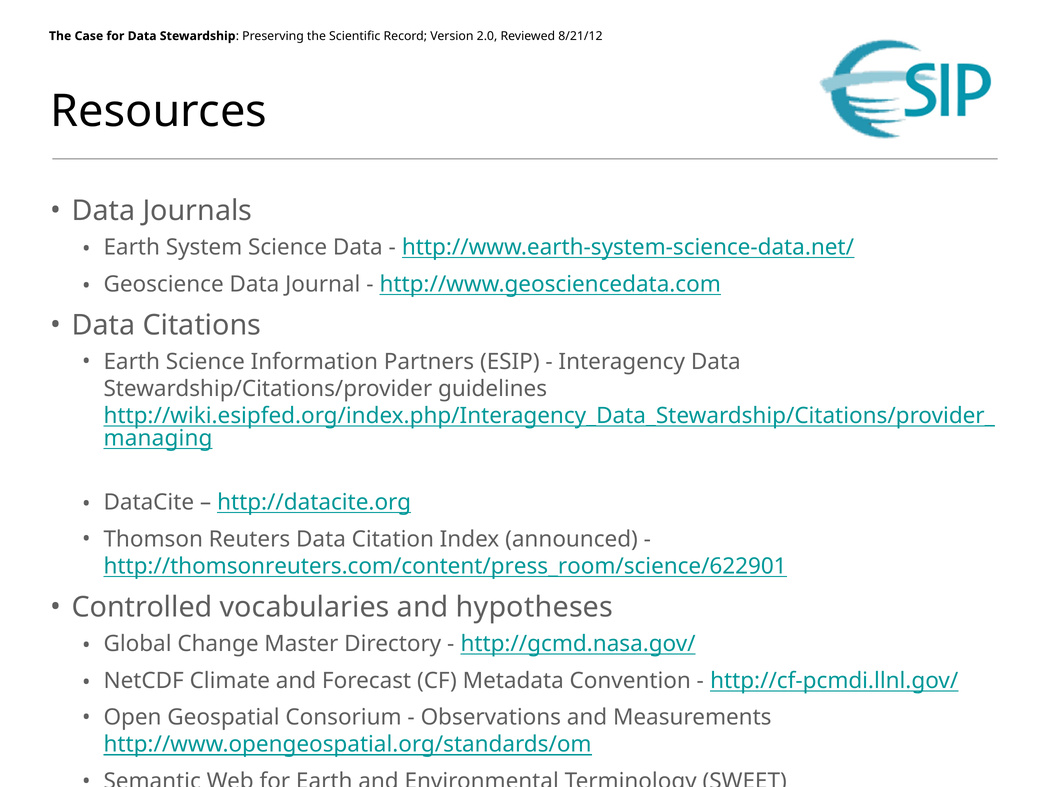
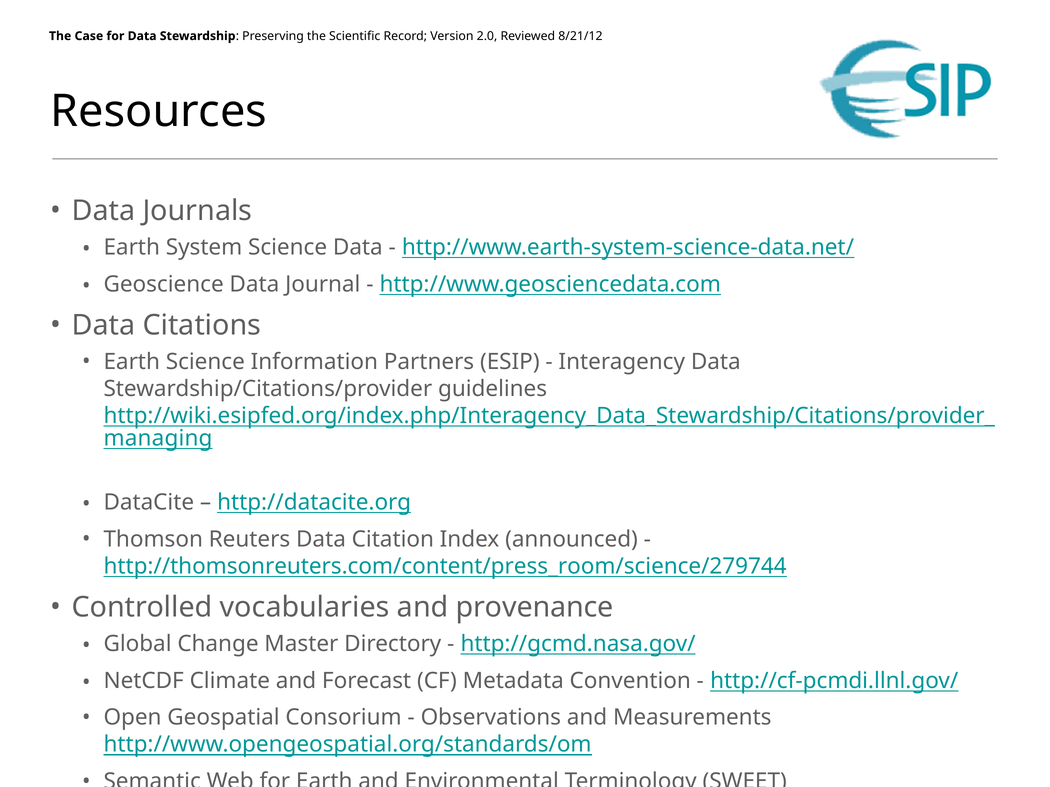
http://thomsonreuters.com/content/press_room/science/622901: http://thomsonreuters.com/content/press_room/science/622901 -> http://thomsonreuters.com/content/press_room/science/279744
hypotheses: hypotheses -> provenance
